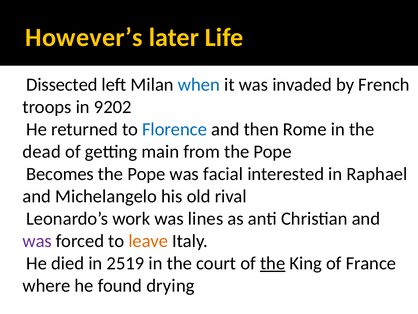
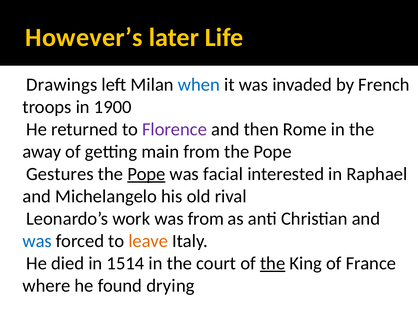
Dissected: Dissected -> Drawings
9202: 9202 -> 1900
Florence colour: blue -> purple
dead: dead -> away
Becomes: Becomes -> Gestures
Pope at (146, 174) underline: none -> present
was lines: lines -> from
was at (37, 241) colour: purple -> blue
2519: 2519 -> 1514
